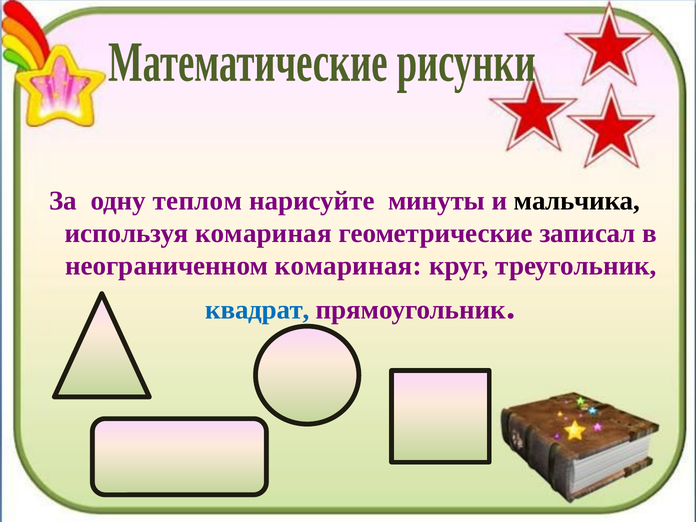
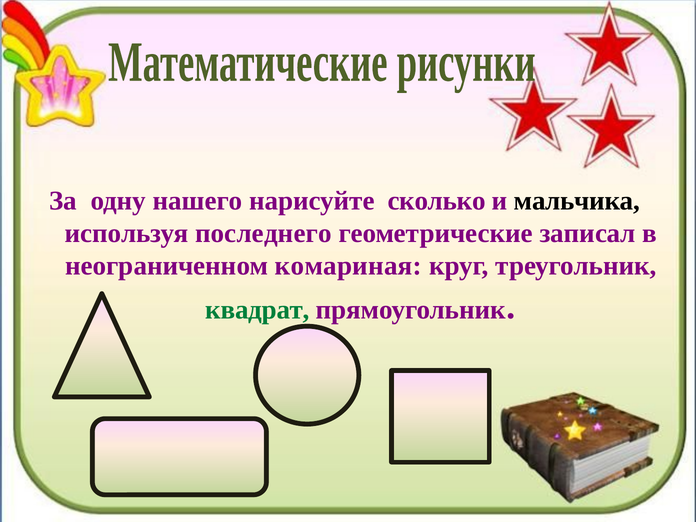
теплом: теплом -> нашего
минуты: минуты -> сколько
используя комариная: комариная -> последнего
квадрат colour: blue -> green
